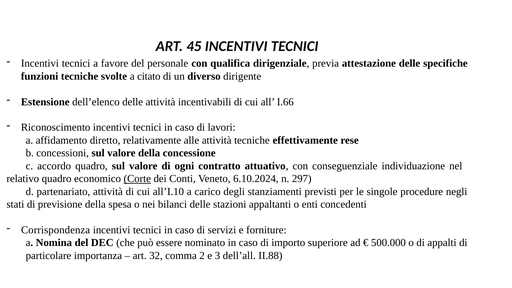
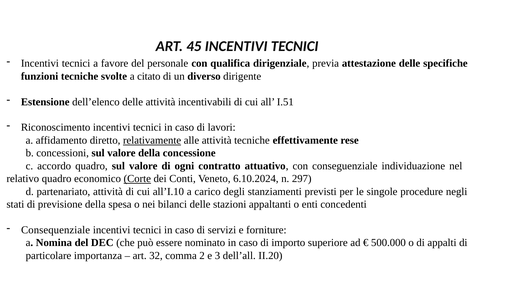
I.66: I.66 -> I.51
relativamente underline: none -> present
Corrispondenza: Corrispondenza -> Consequenziale
II.88: II.88 -> II.20
